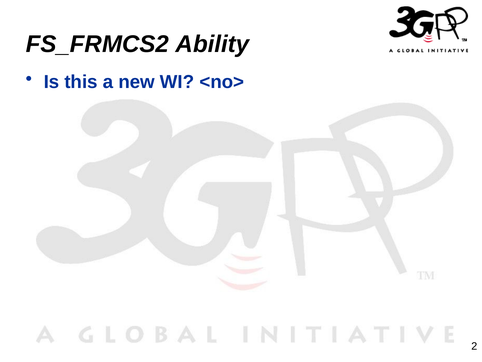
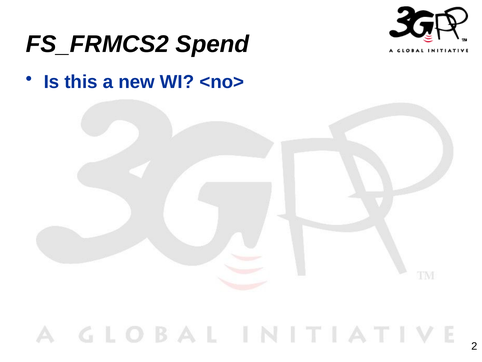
Ability: Ability -> Spend
